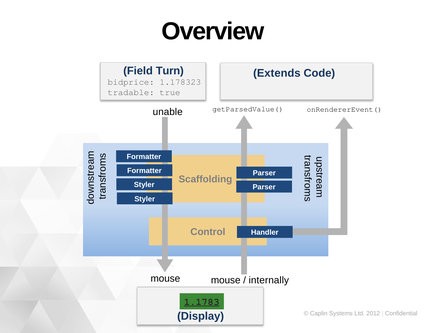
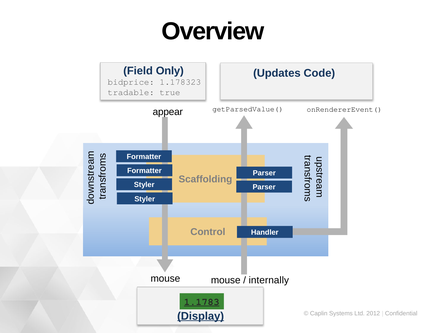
Turn: Turn -> Only
Extends: Extends -> Updates
unable: unable -> appear
Display underline: none -> present
